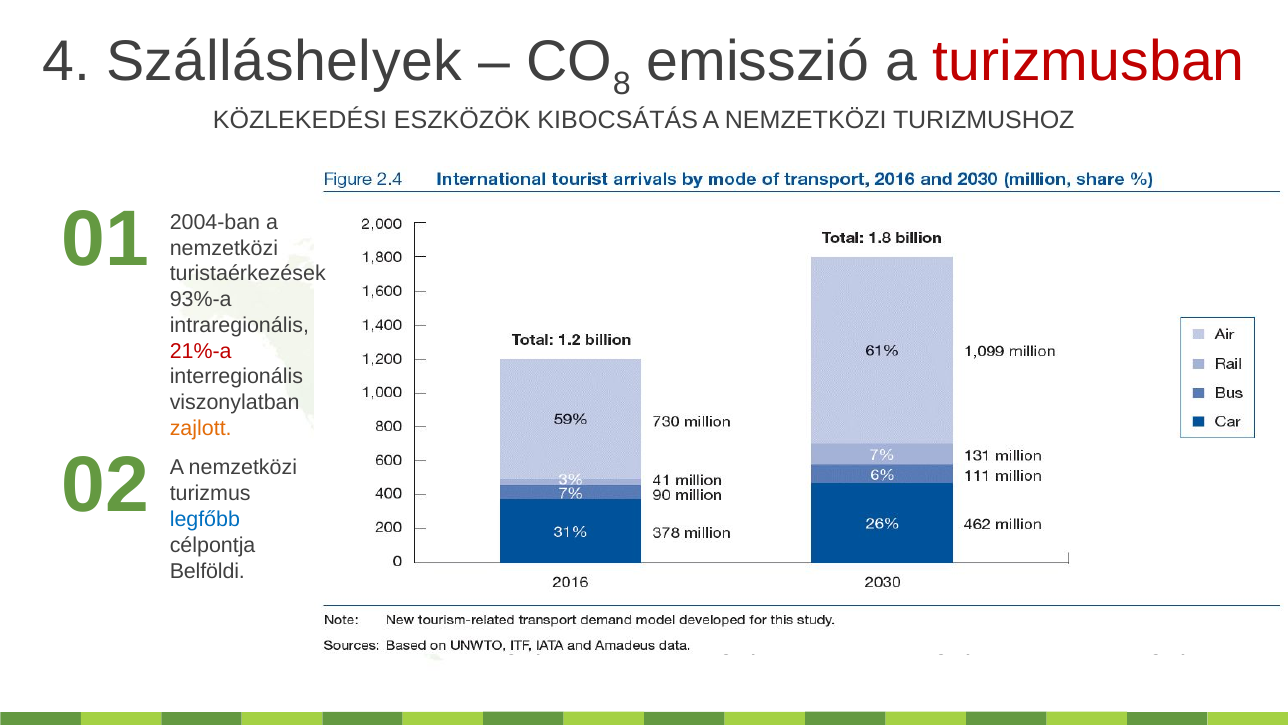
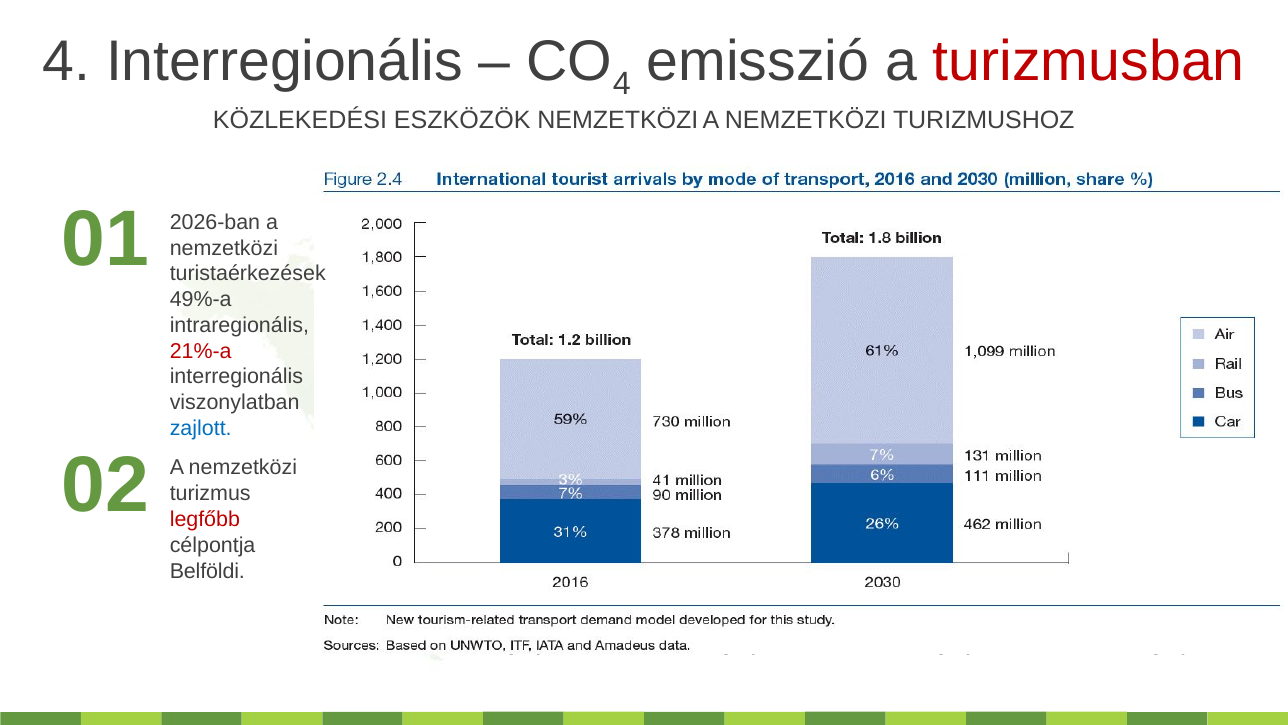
4 Szálláshelyek: Szálláshelyek -> Interregionális
8 at (622, 84): 8 -> 4
ESZKÖZÖK KIBOCSÁTÁS: KIBOCSÁTÁS -> NEMZETKÖZI
2004-ban: 2004-ban -> 2026-ban
93%-a: 93%-a -> 49%-a
zajlott colour: orange -> blue
legfőbb colour: blue -> red
